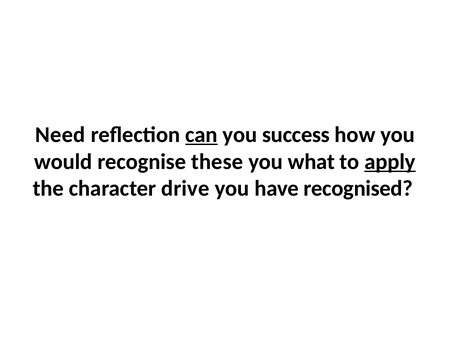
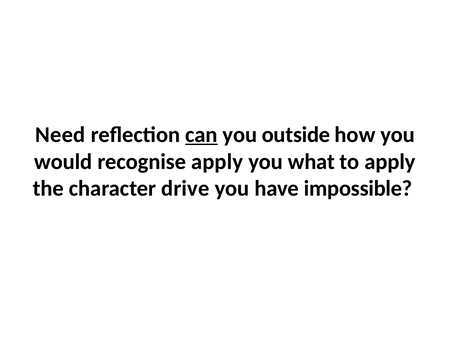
success: success -> outside
recognise these: these -> apply
apply at (390, 161) underline: present -> none
recognised: recognised -> impossible
